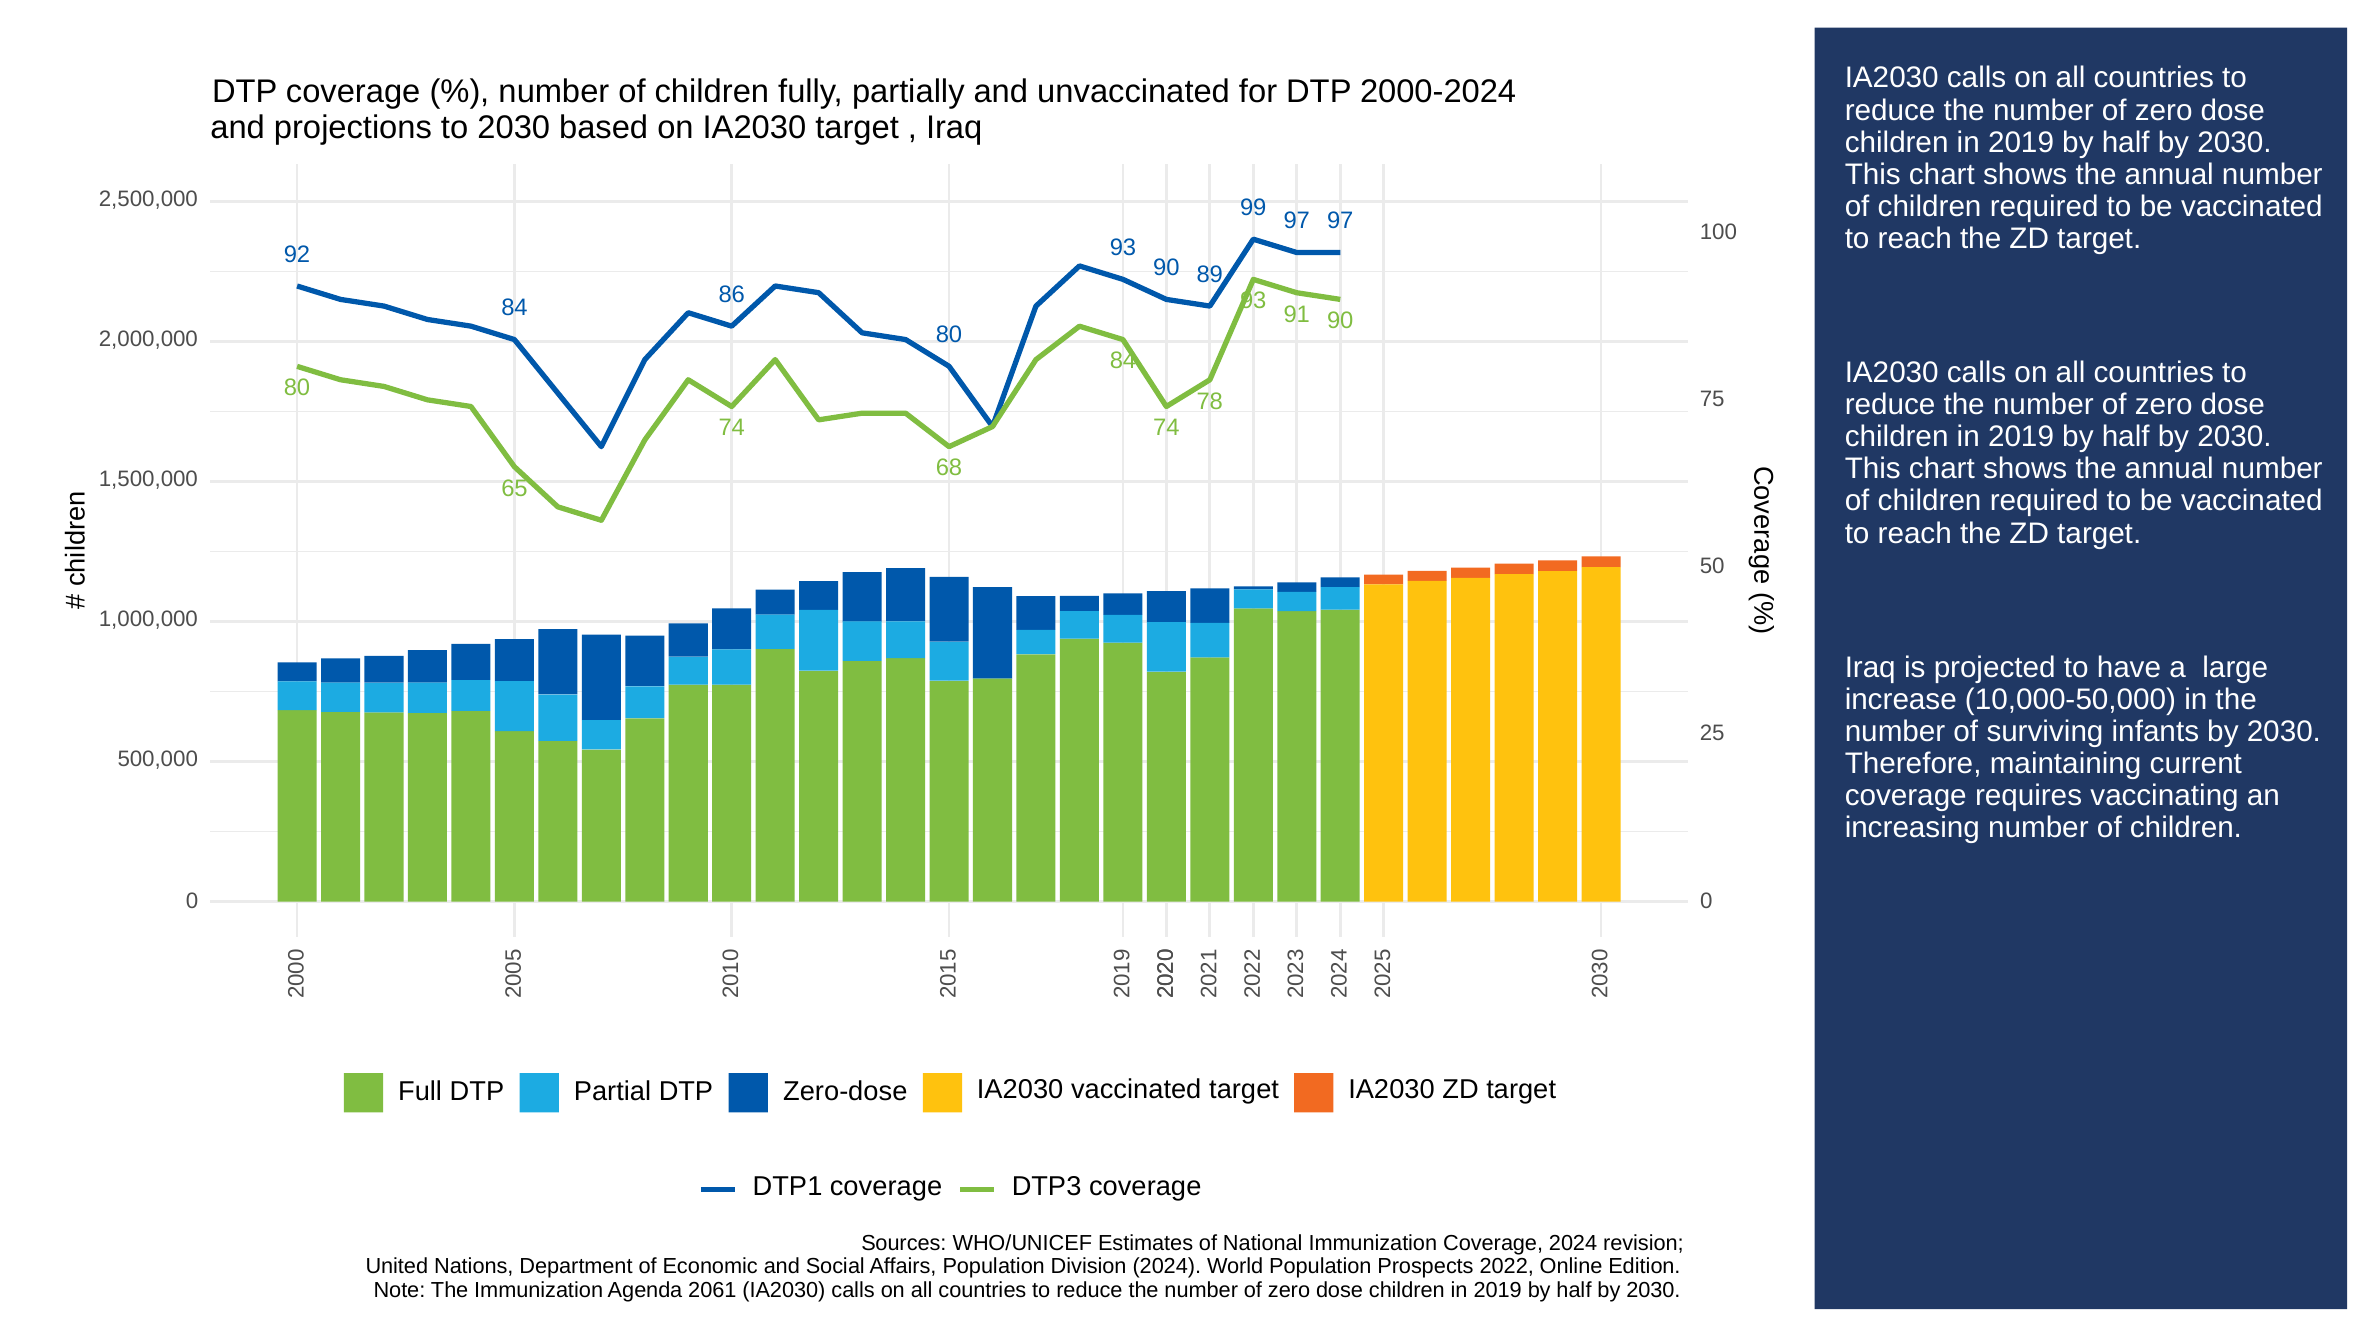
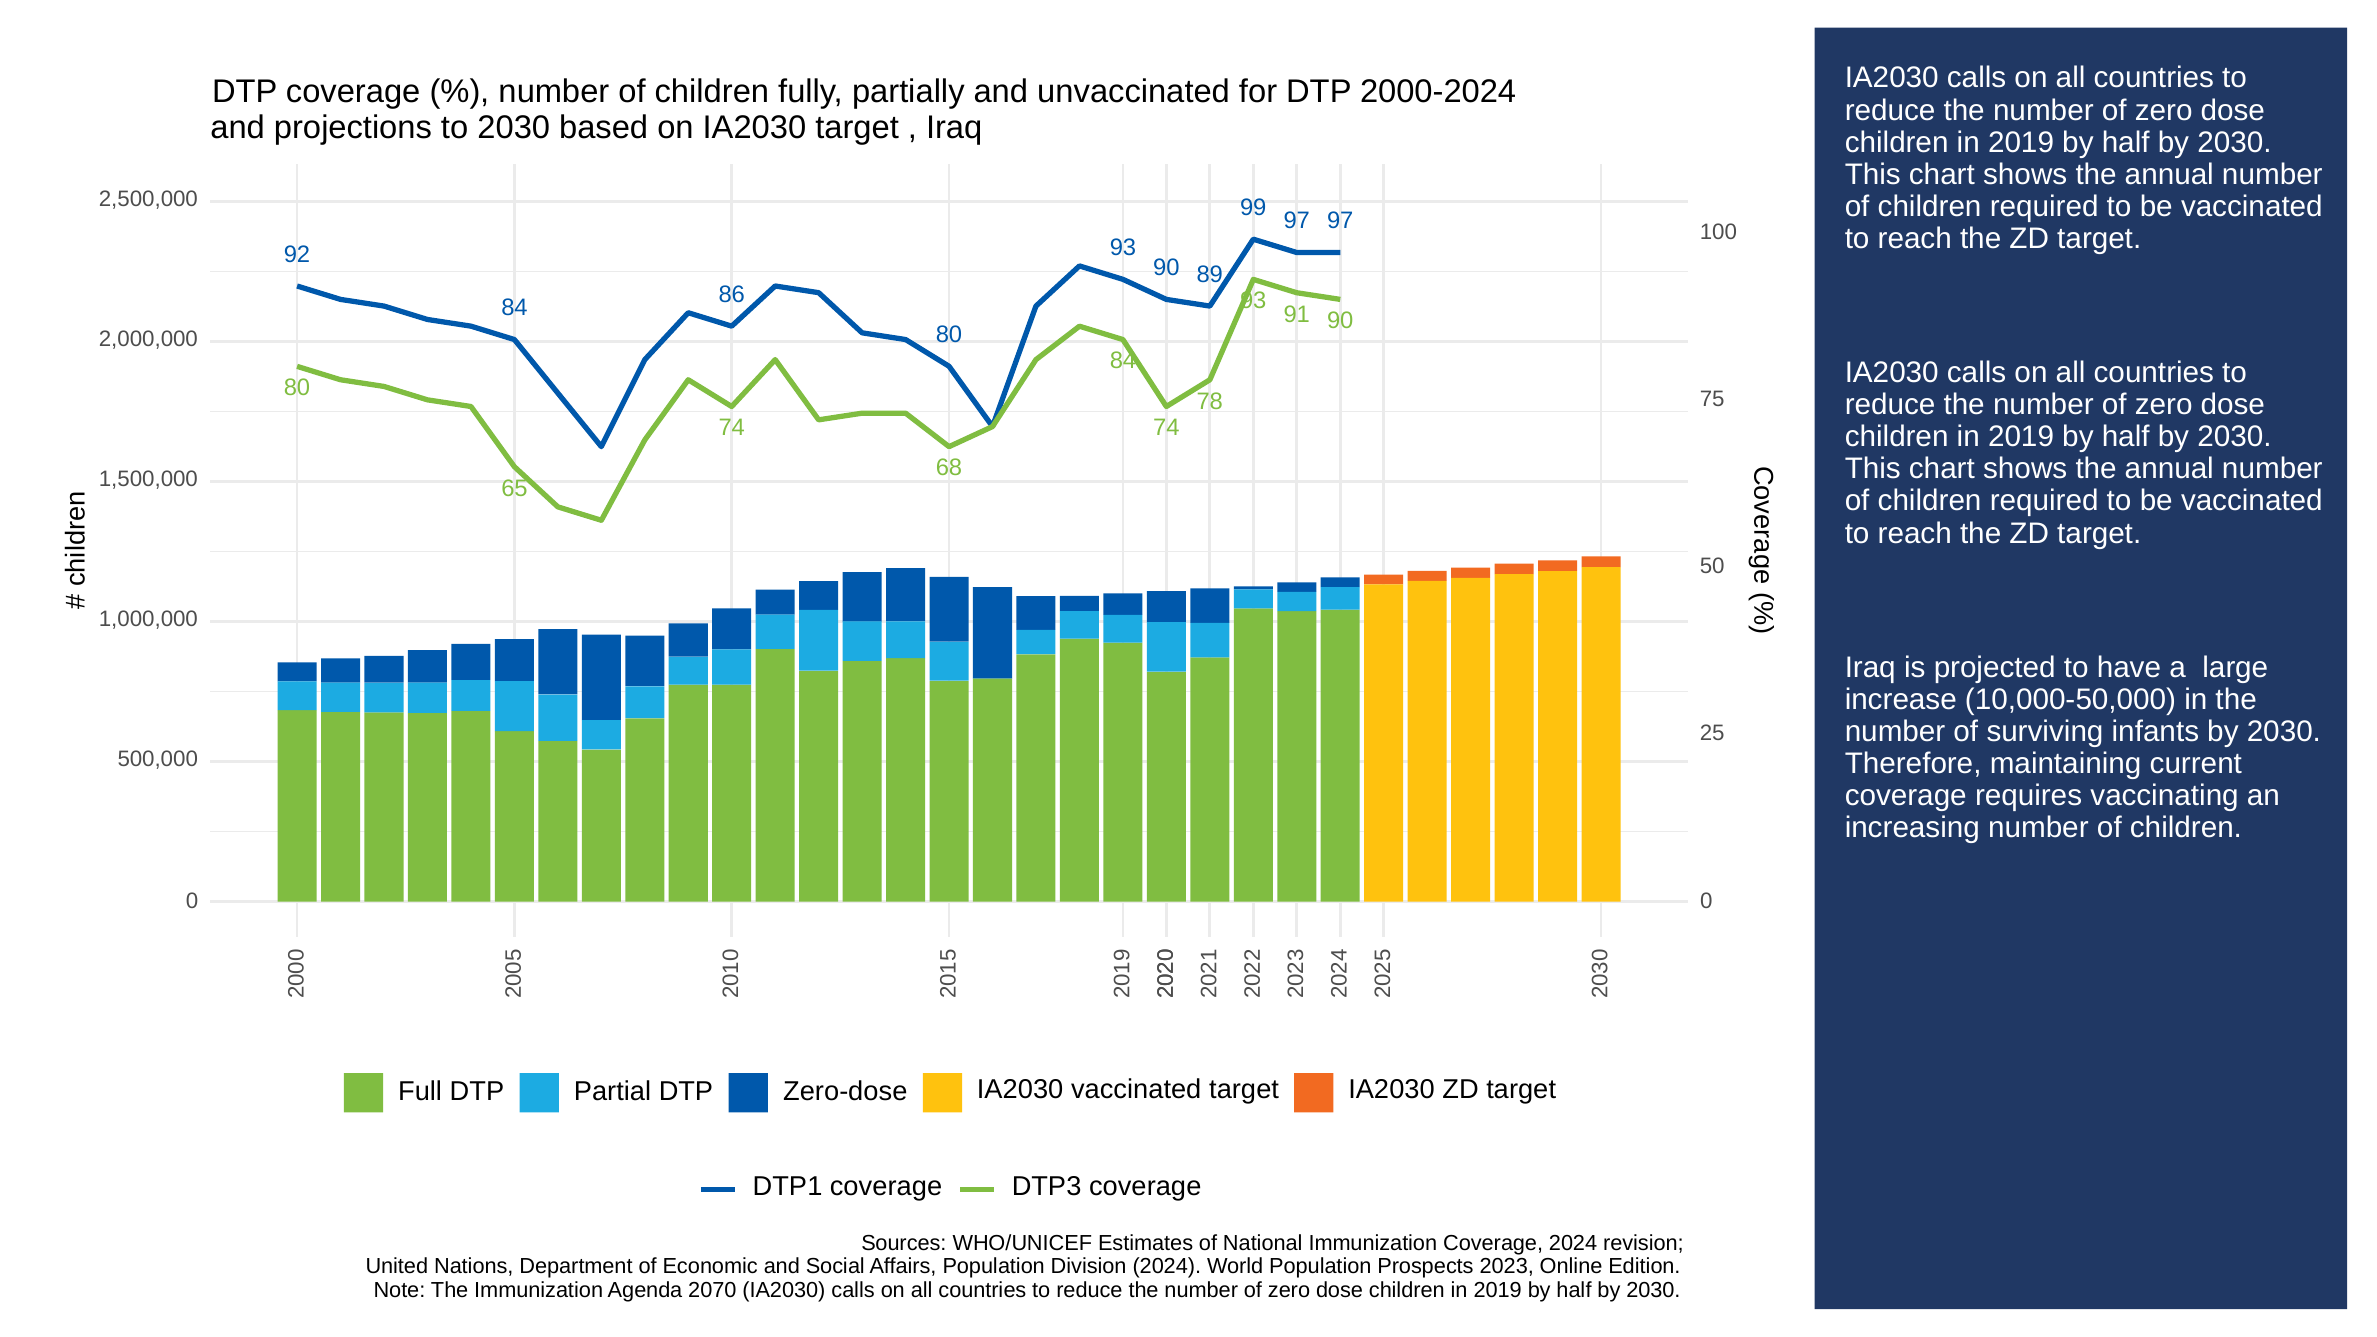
2022: 2022 -> 2023
2061: 2061 -> 2070
